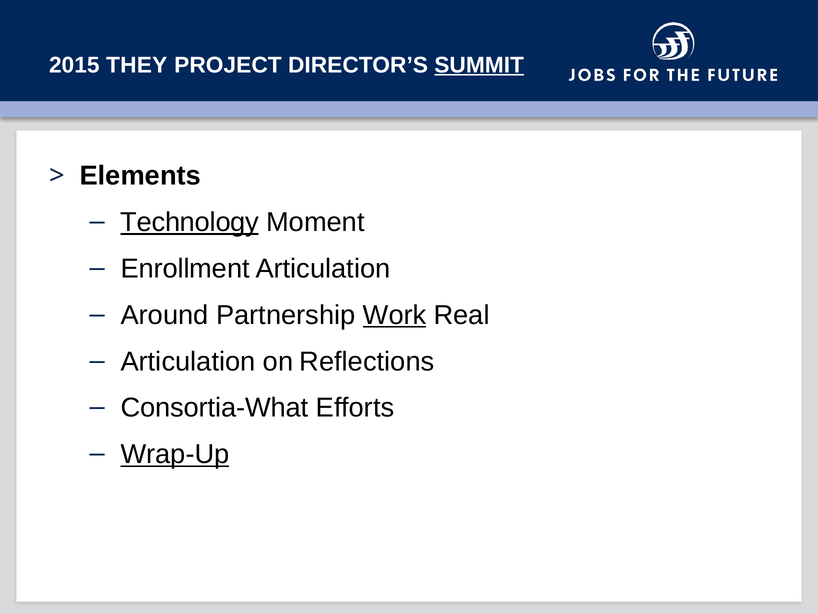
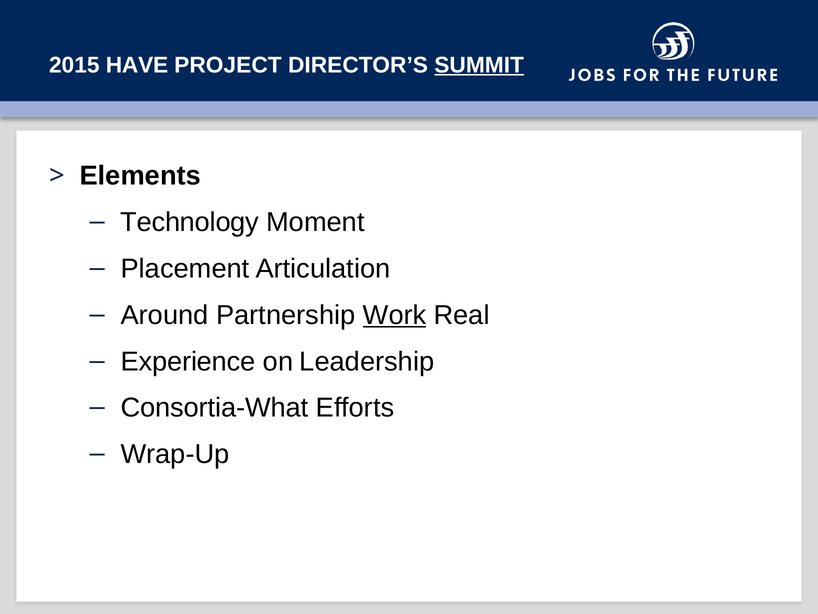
THEY: THEY -> HAVE
Technology underline: present -> none
Enrollment: Enrollment -> Placement
Articulation at (188, 361): Articulation -> Experience
Reflections: Reflections -> Leadership
Wrap-Up underline: present -> none
